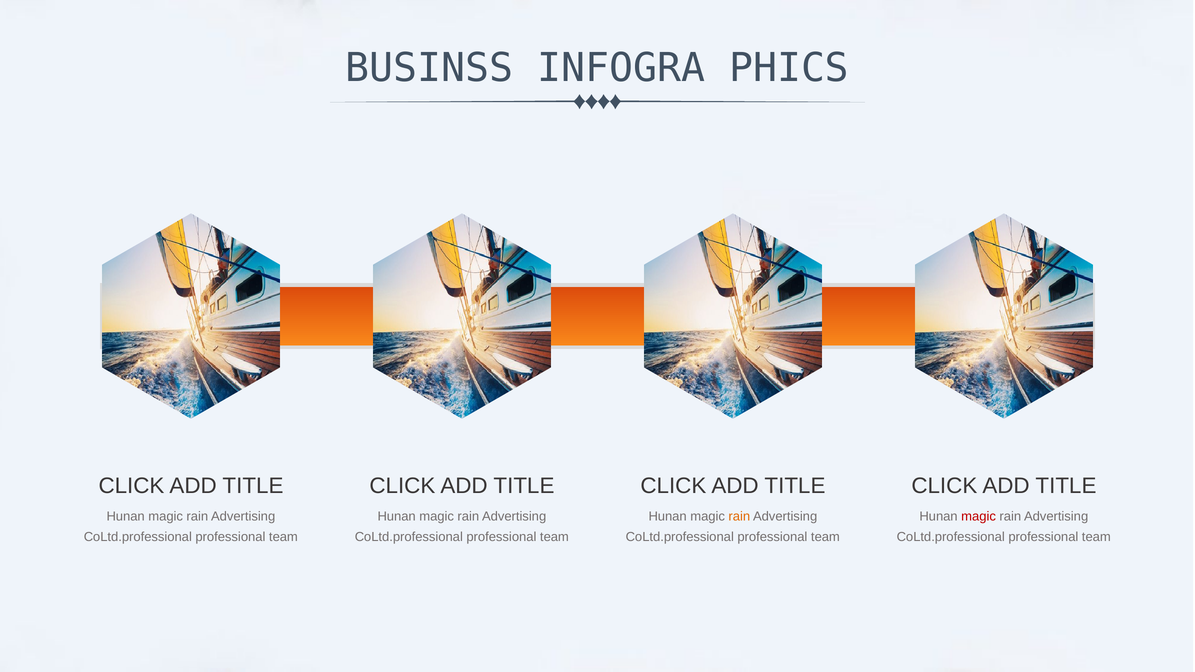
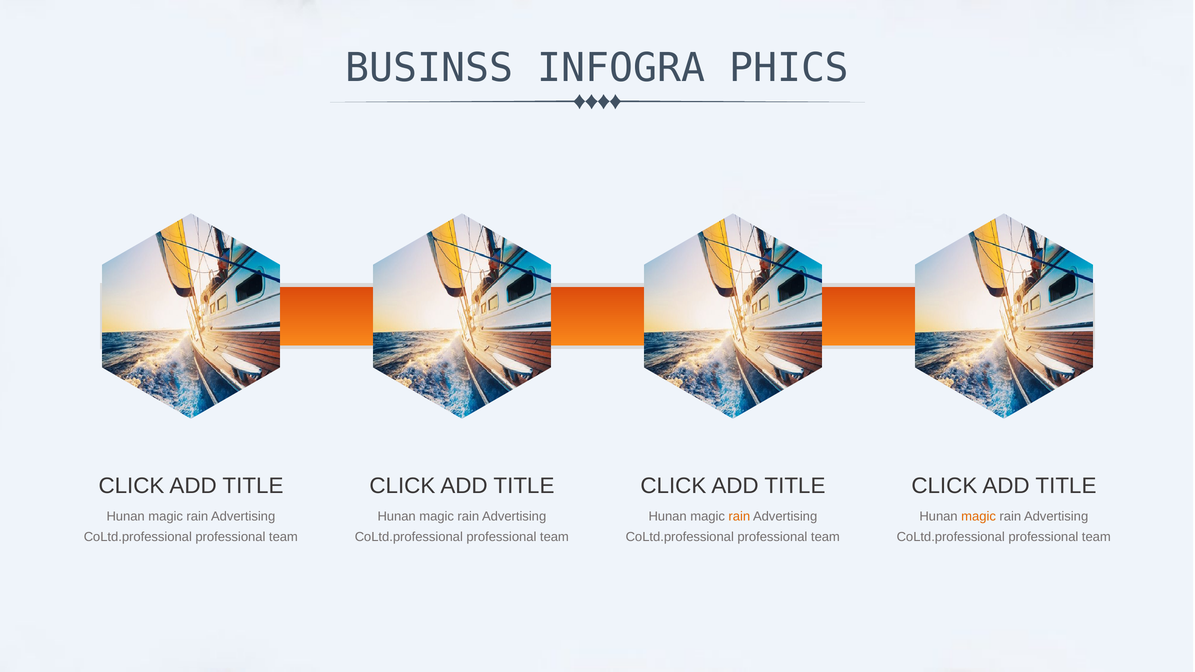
magic at (979, 517) colour: red -> orange
